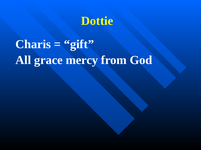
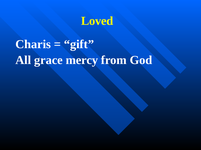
Dottie: Dottie -> Loved
